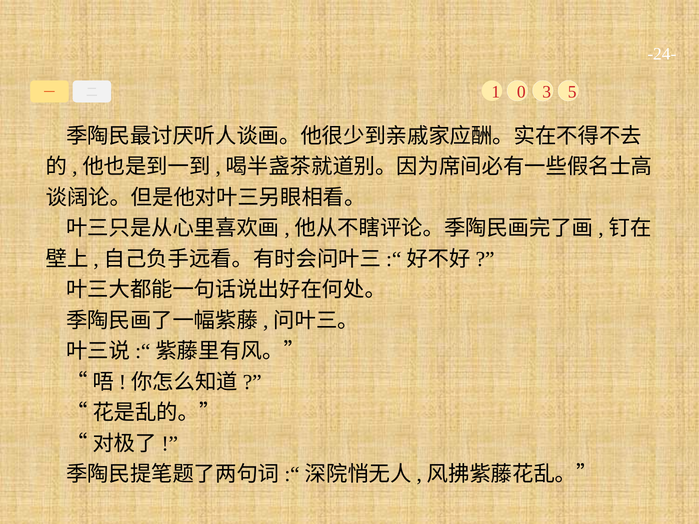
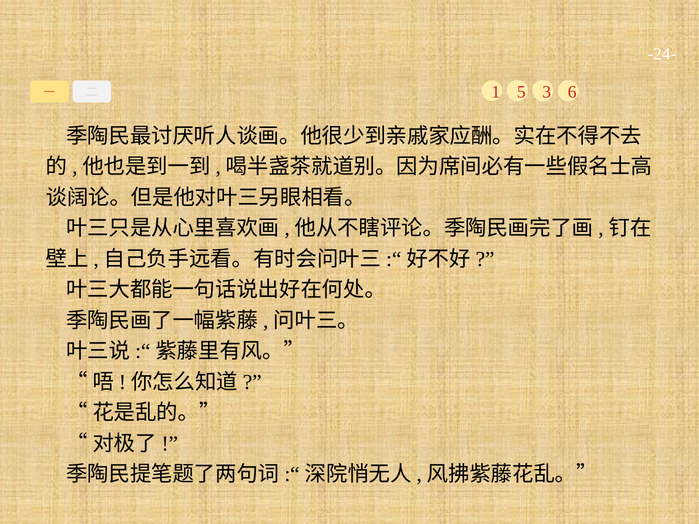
0: 0 -> 5
5: 5 -> 6
